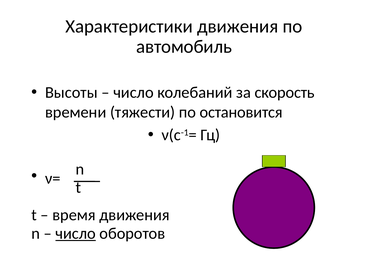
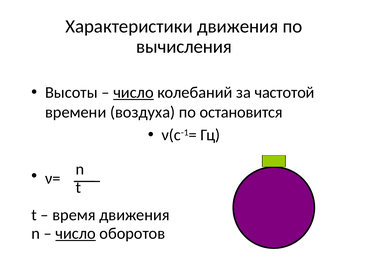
автомобиль: автомобиль -> вычисления
число at (133, 93) underline: none -> present
скорость: скорость -> частотой
тяжести: тяжести -> воздуха
